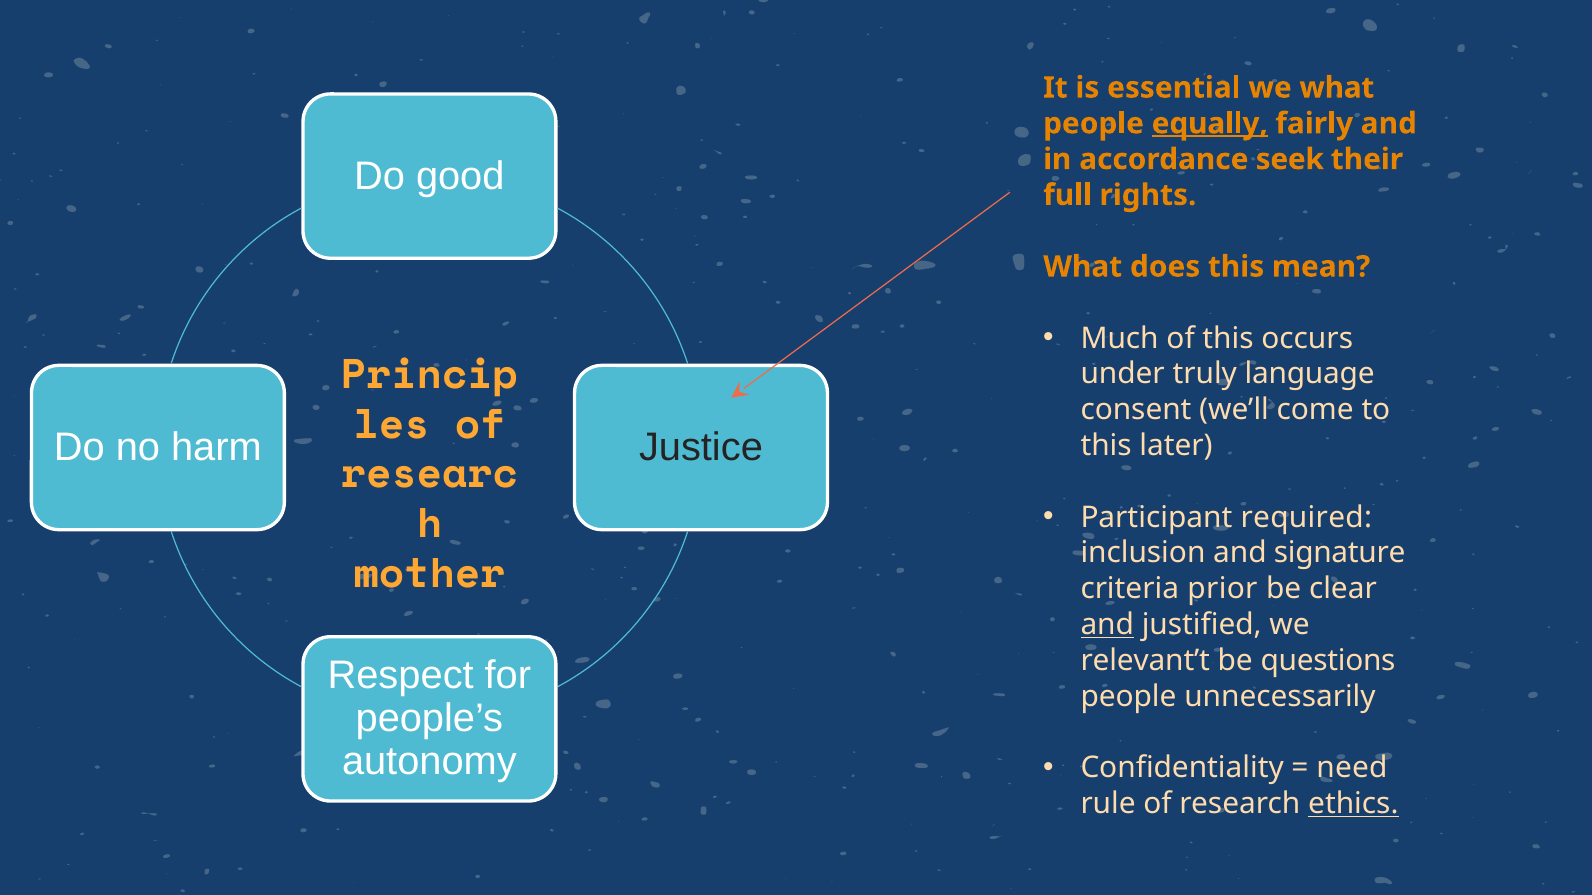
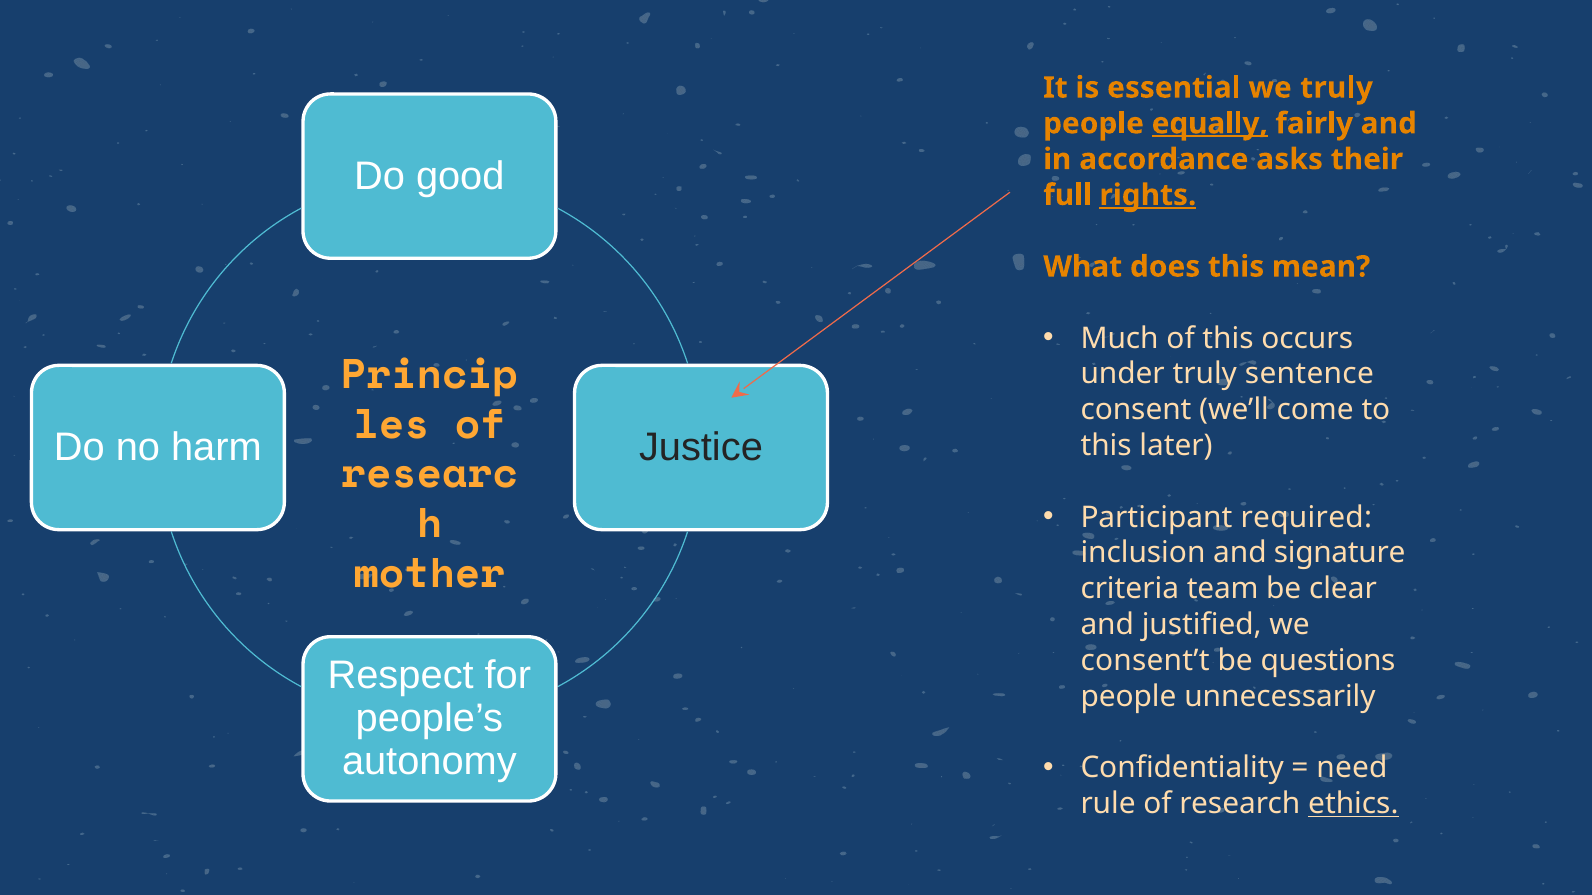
we what: what -> truly
seek: seek -> asks
rights underline: none -> present
language: language -> sentence
prior: prior -> team
and at (1107, 625) underline: present -> none
relevant’t: relevant’t -> consent’t
